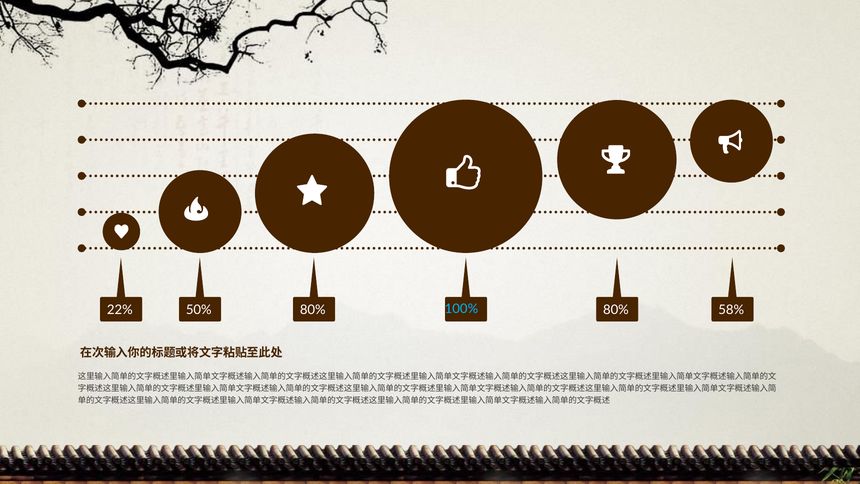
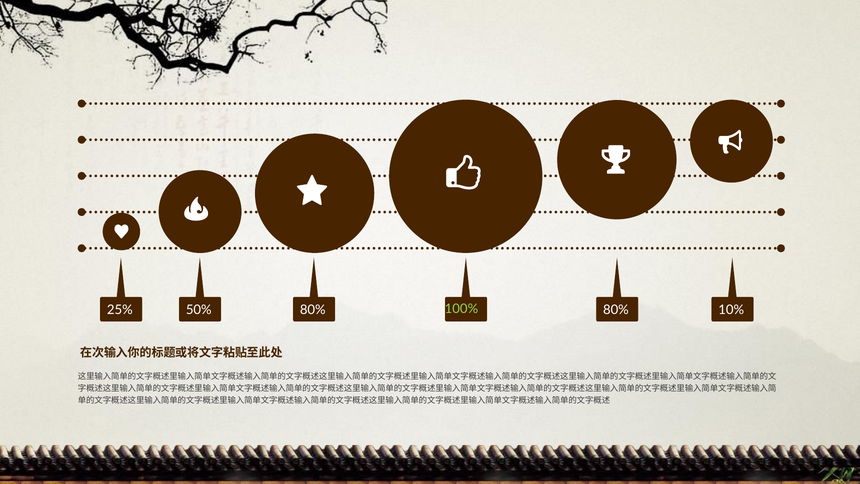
22%: 22% -> 25%
100% colour: light blue -> light green
58%: 58% -> 10%
